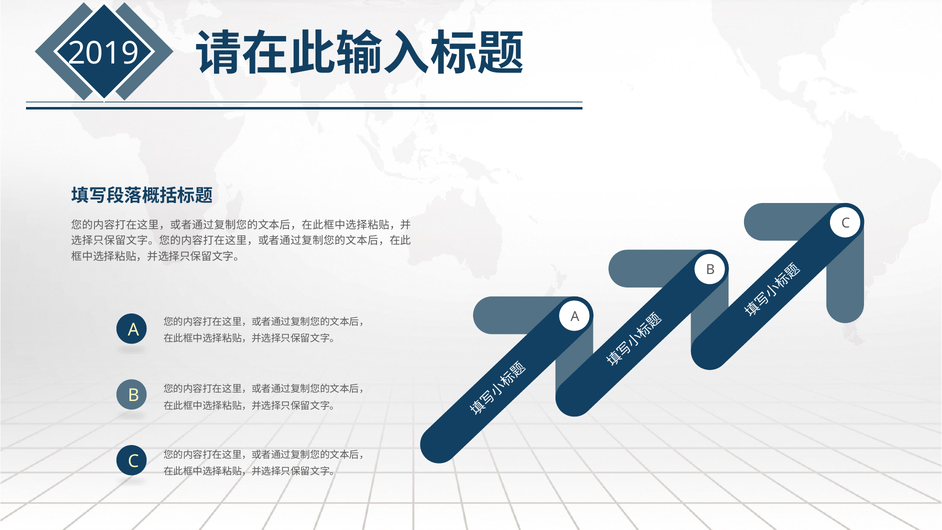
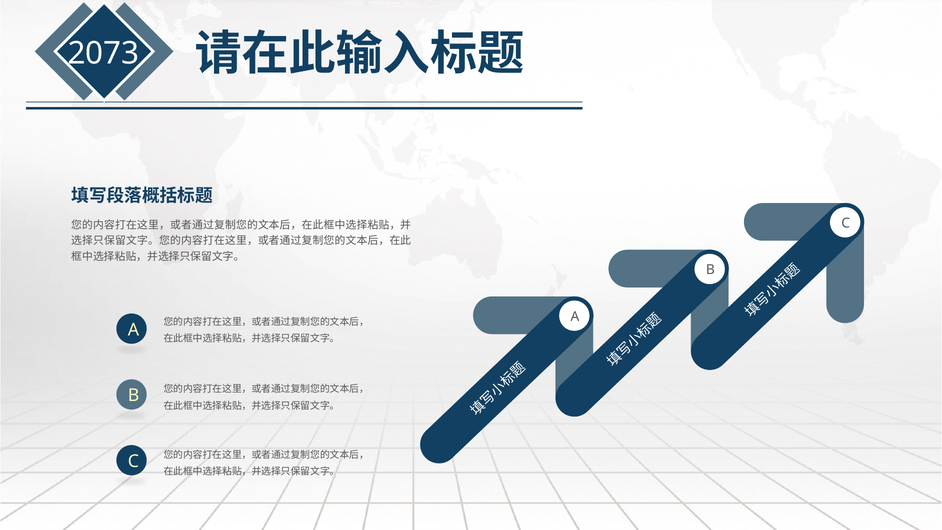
2019: 2019 -> 2073
